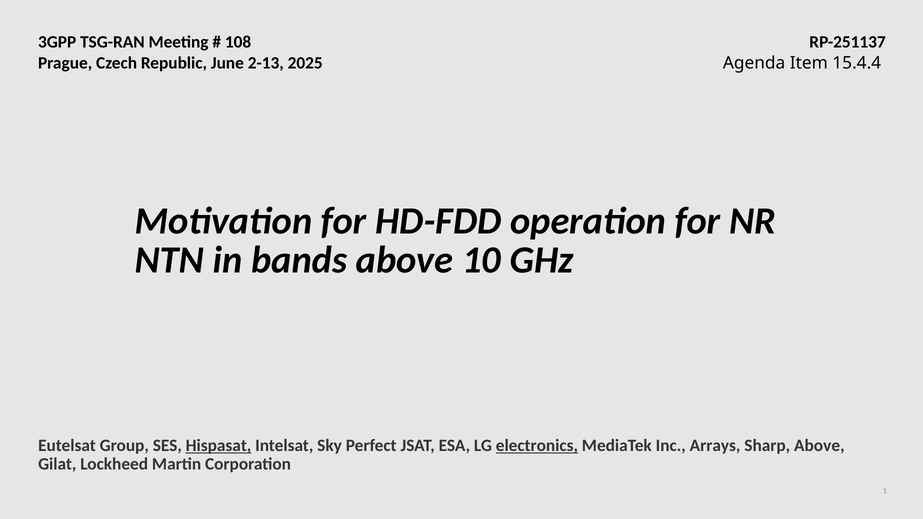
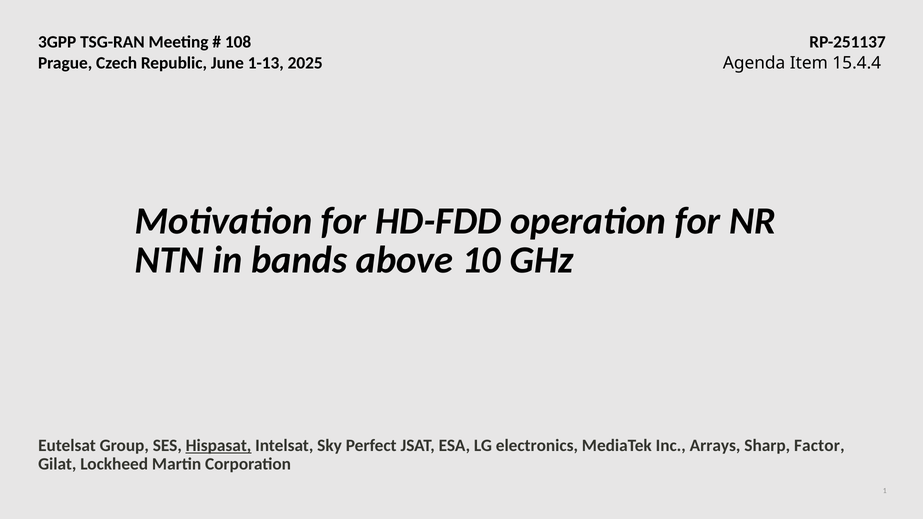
2-13: 2-13 -> 1-13
electronics underline: present -> none
Sharp Above: Above -> Factor
